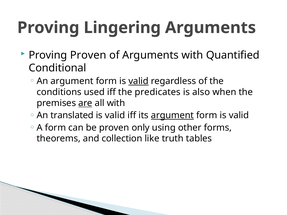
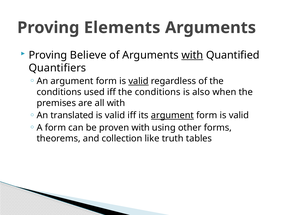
Lingering: Lingering -> Elements
Proving Proven: Proven -> Believe
with at (192, 55) underline: none -> present
Conditional: Conditional -> Quantifiers
iff the predicates: predicates -> conditions
are underline: present -> none
proven only: only -> with
